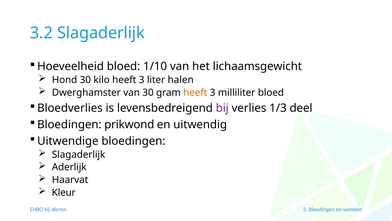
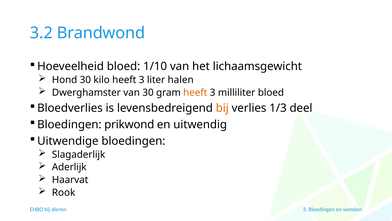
3.2 Slagaderlijk: Slagaderlijk -> Brandwond
bij at (222, 108) colour: purple -> orange
Kleur: Kleur -> Rook
